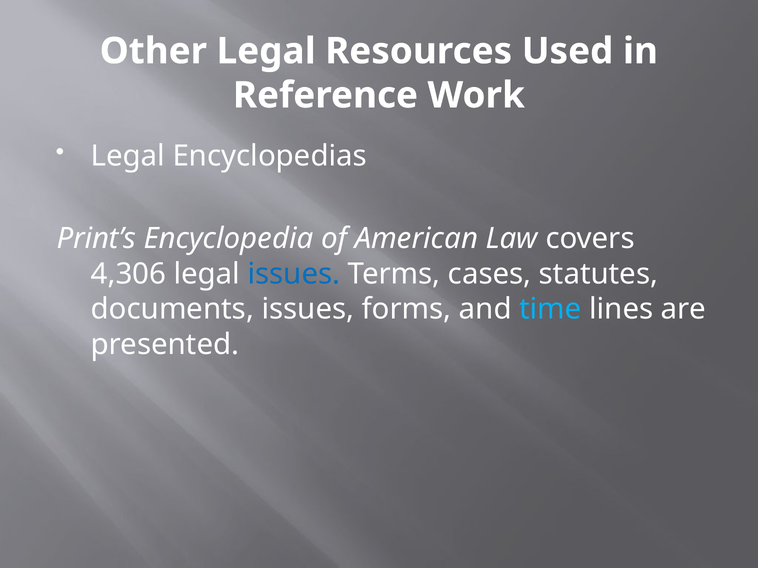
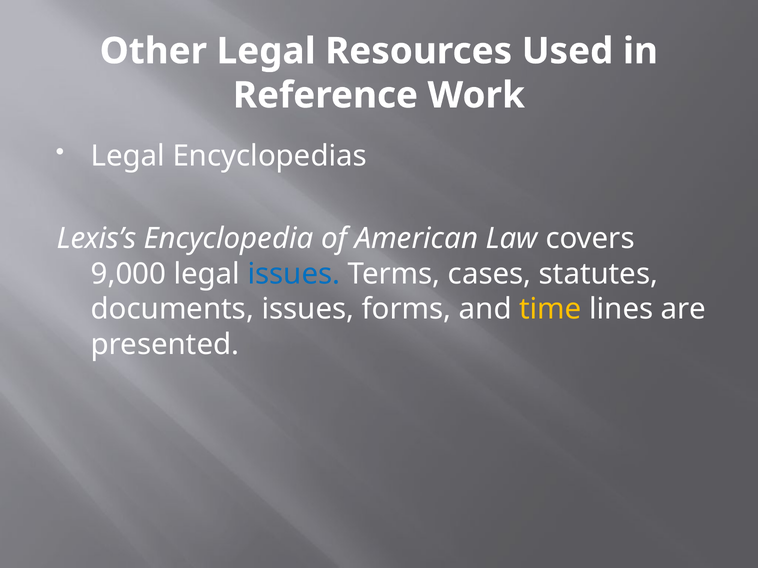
Print’s: Print’s -> Lexis’s
4,306: 4,306 -> 9,000
time colour: light blue -> yellow
